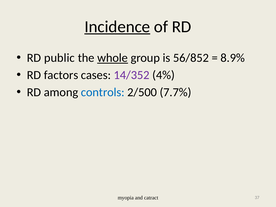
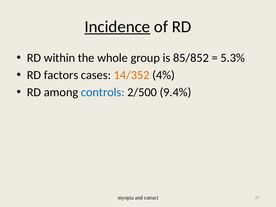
public: public -> within
whole underline: present -> none
56/852: 56/852 -> 85/852
8.9%: 8.9% -> 5.3%
14/352 colour: purple -> orange
7.7%: 7.7% -> 9.4%
